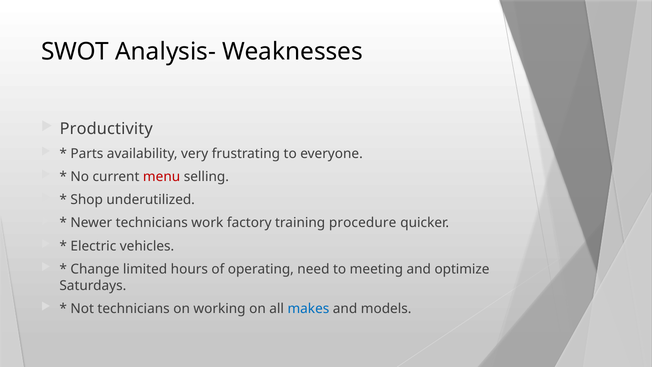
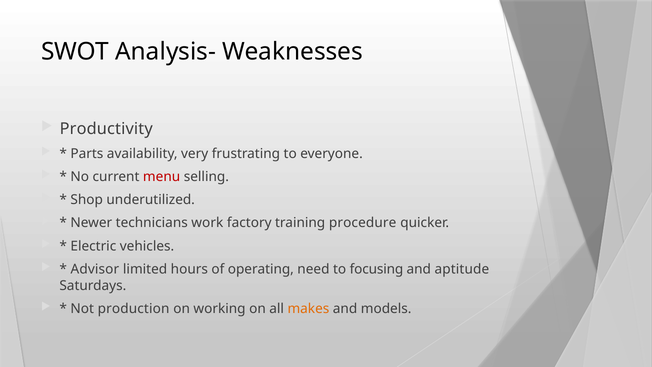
Change: Change -> Advisor
meeting: meeting -> focusing
optimize: optimize -> aptitude
Not technicians: technicians -> production
makes colour: blue -> orange
